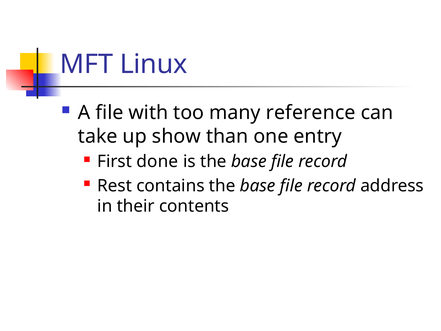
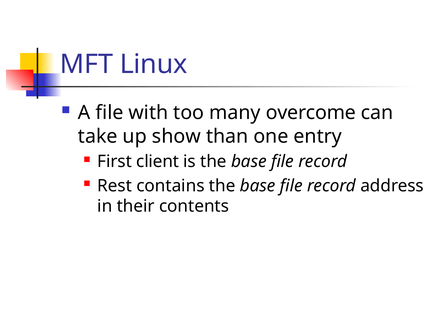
reference: reference -> overcome
done: done -> client
